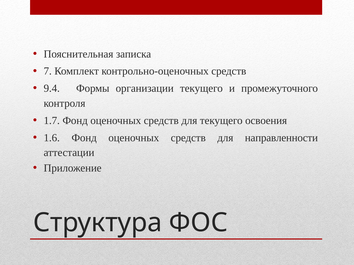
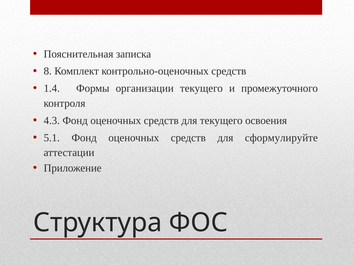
7: 7 -> 8
9.4: 9.4 -> 1.4
1.7: 1.7 -> 4.3
1.6: 1.6 -> 5.1
направленности: направленности -> сформулируйте
